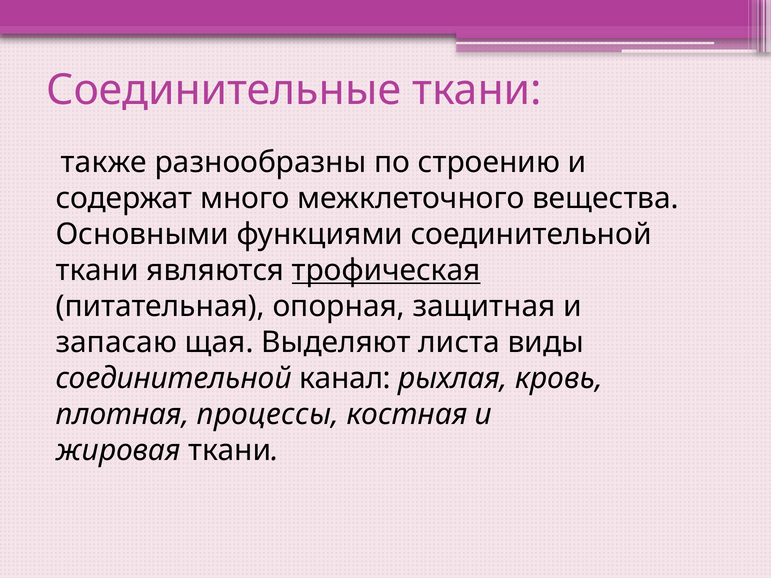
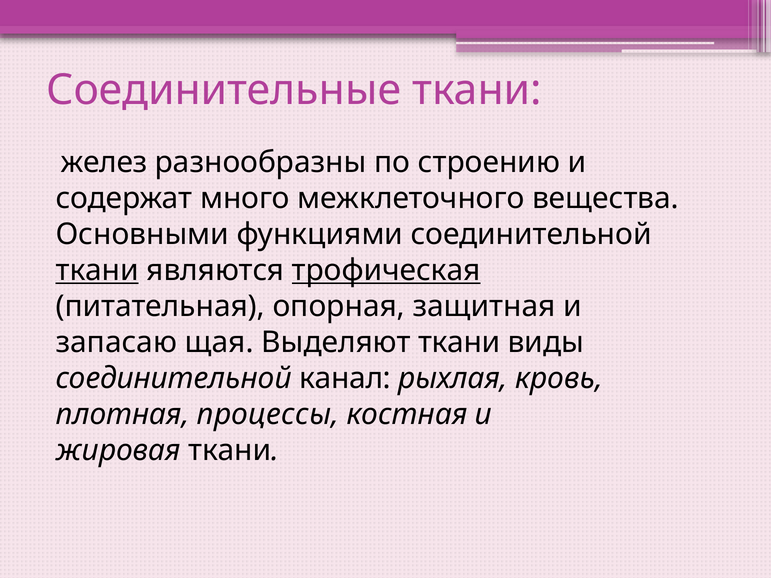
также: также -> желез
ткани at (97, 270) underline: none -> present
Выделяют листа: листа -> ткани
